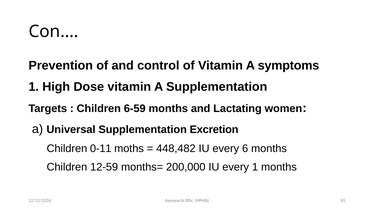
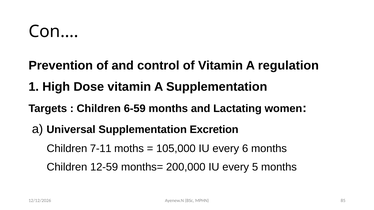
symptoms: symptoms -> regulation
0-11: 0-11 -> 7-11
448,482: 448,482 -> 105,000
every 1: 1 -> 5
